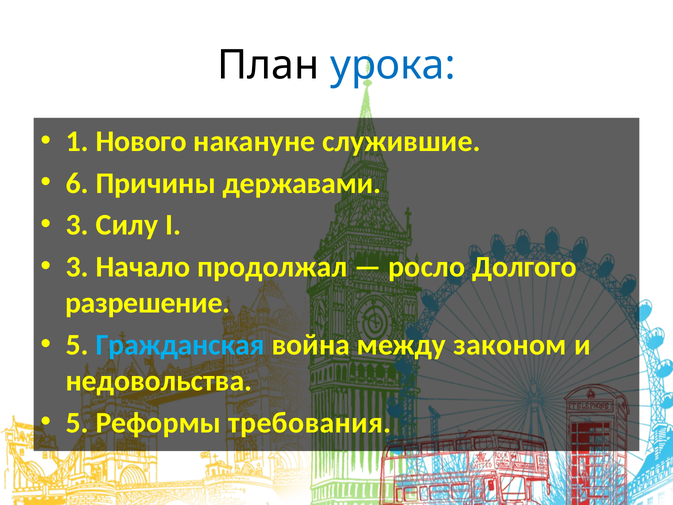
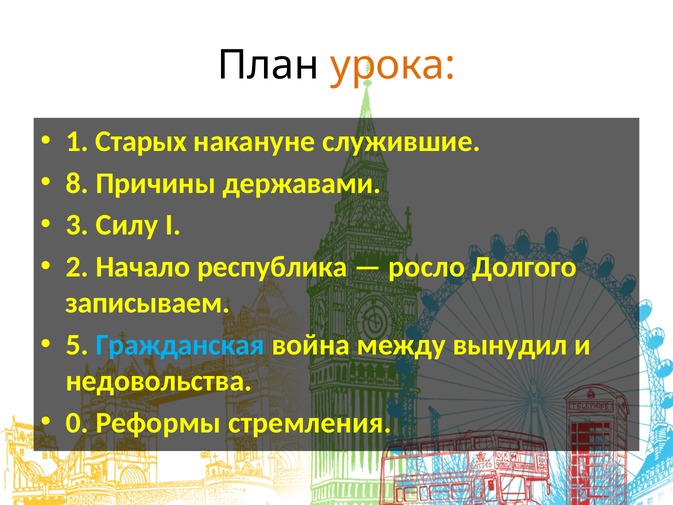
урока colour: blue -> orange
Нового: Нового -> Старых
6: 6 -> 8
3 at (77, 267): 3 -> 2
продолжал: продолжал -> республика
разрешение: разрешение -> записываем
законом: законом -> вынудил
5 at (77, 422): 5 -> 0
требования: требования -> стремления
